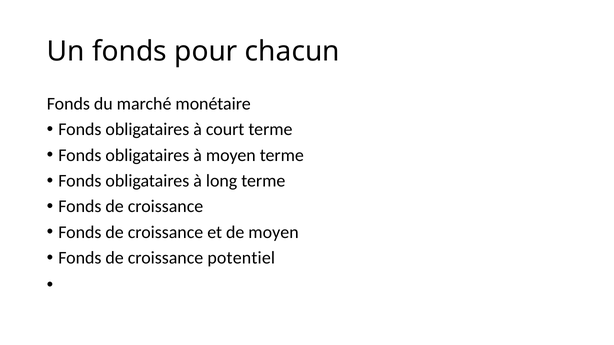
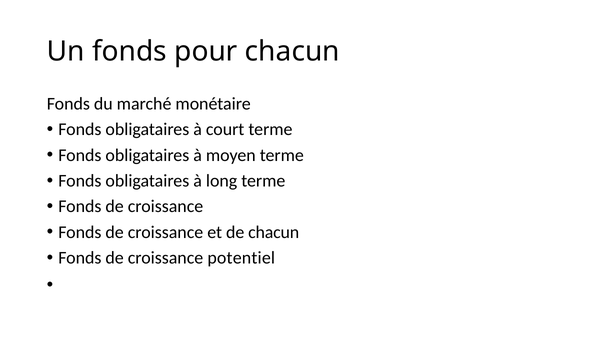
de moyen: moyen -> chacun
